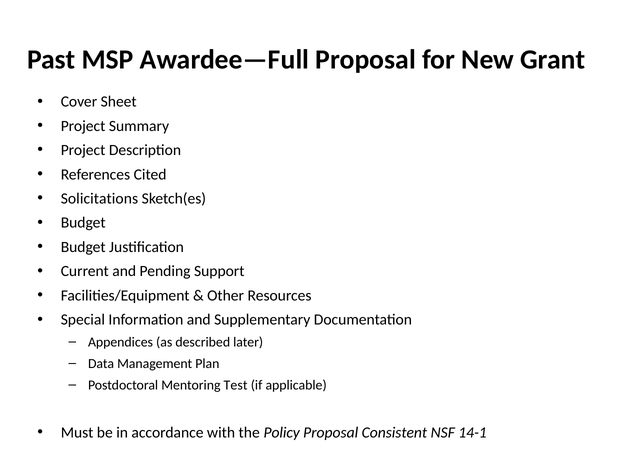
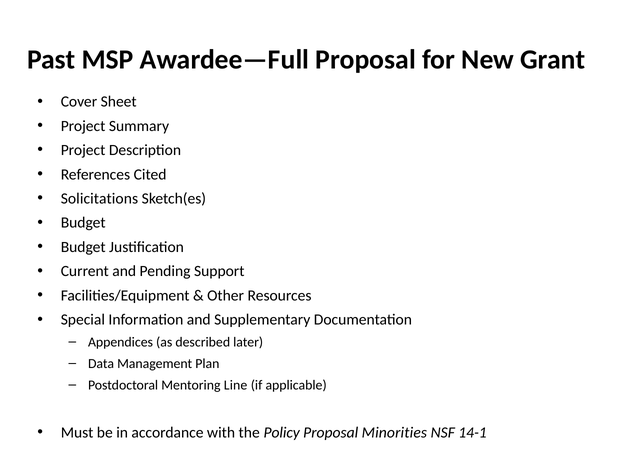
Test: Test -> Line
Consistent: Consistent -> Minorities
